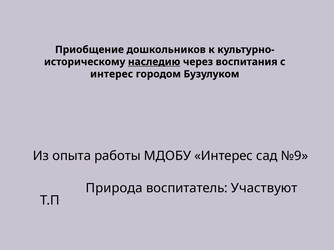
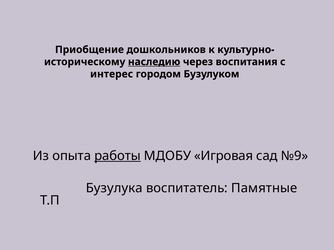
работы underline: none -> present
МДОБУ Интерес: Интерес -> Игровая
Природа: Природа -> Бузулука
Участвуют: Участвуют -> Памятные
